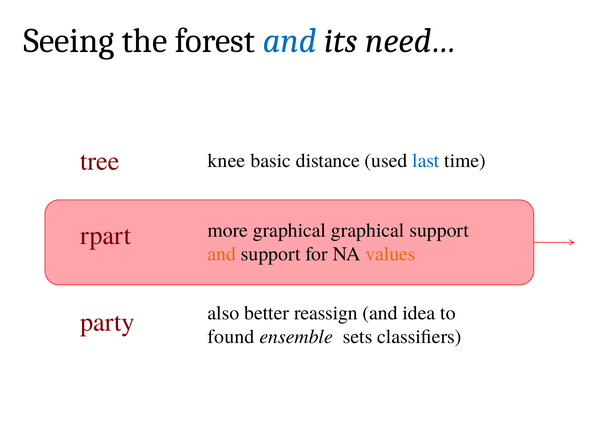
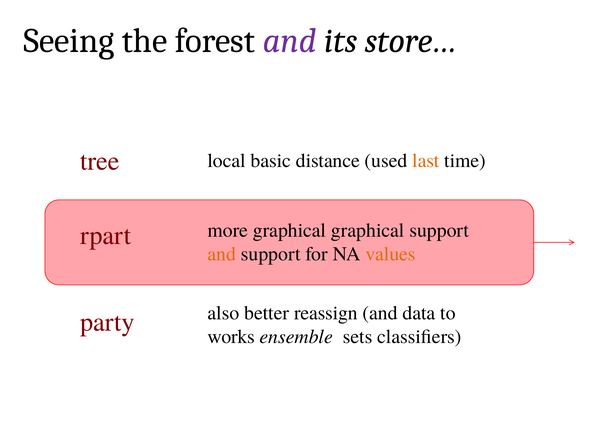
and at (290, 41) colour: blue -> purple
need…: need… -> store…
knee: knee -> local
last colour: blue -> orange
idea: idea -> data
found: found -> works
